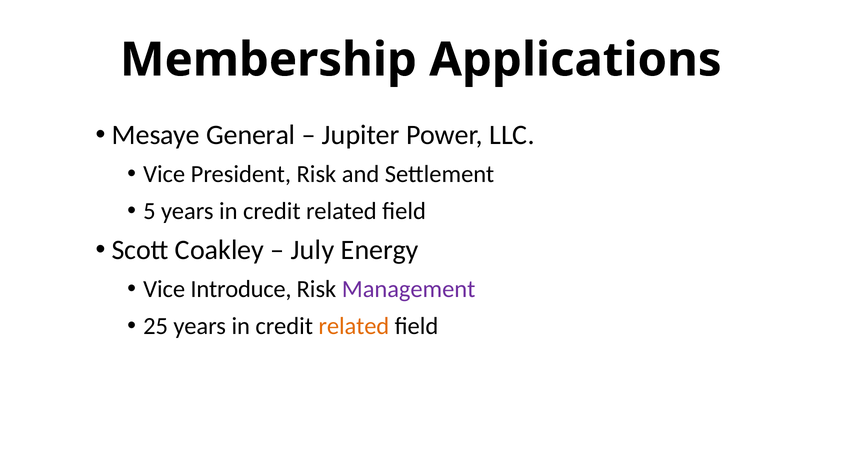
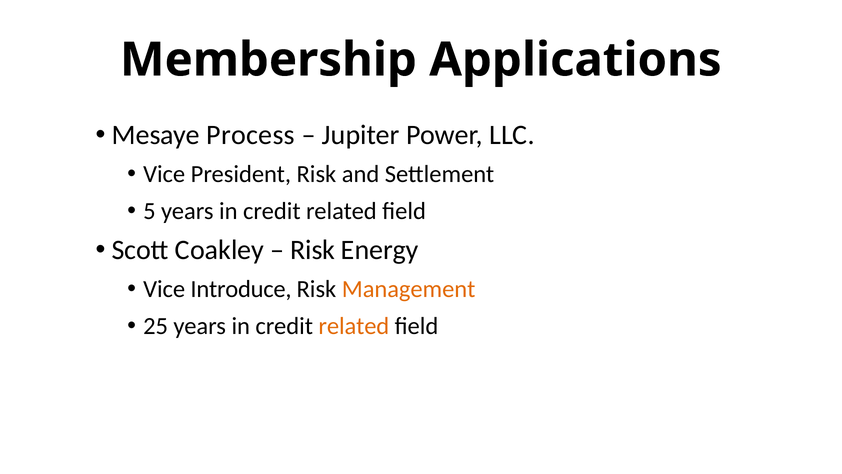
General: General -> Process
July at (312, 250): July -> Risk
Management colour: purple -> orange
